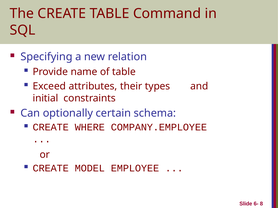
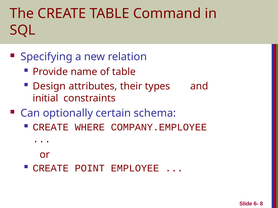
Exceed: Exceed -> Design
MODEL: MODEL -> POINT
